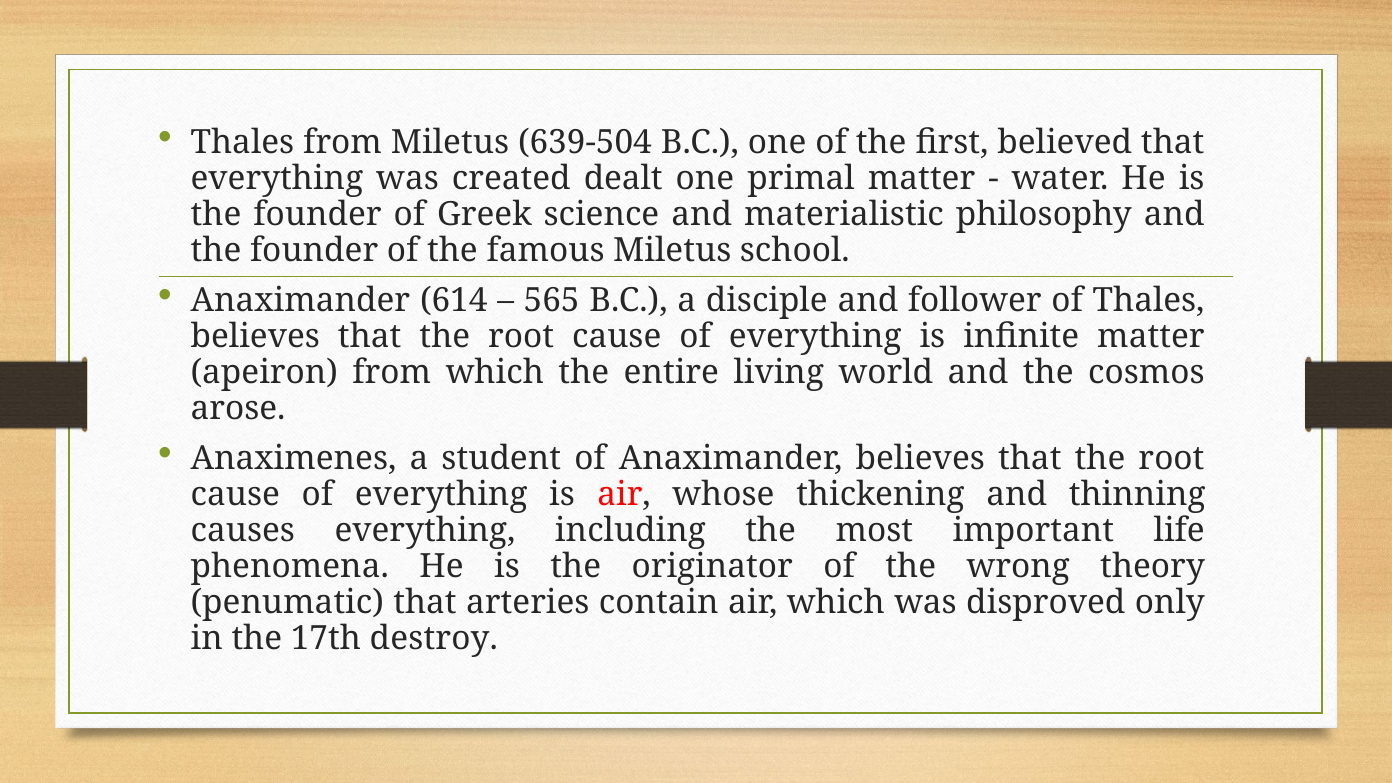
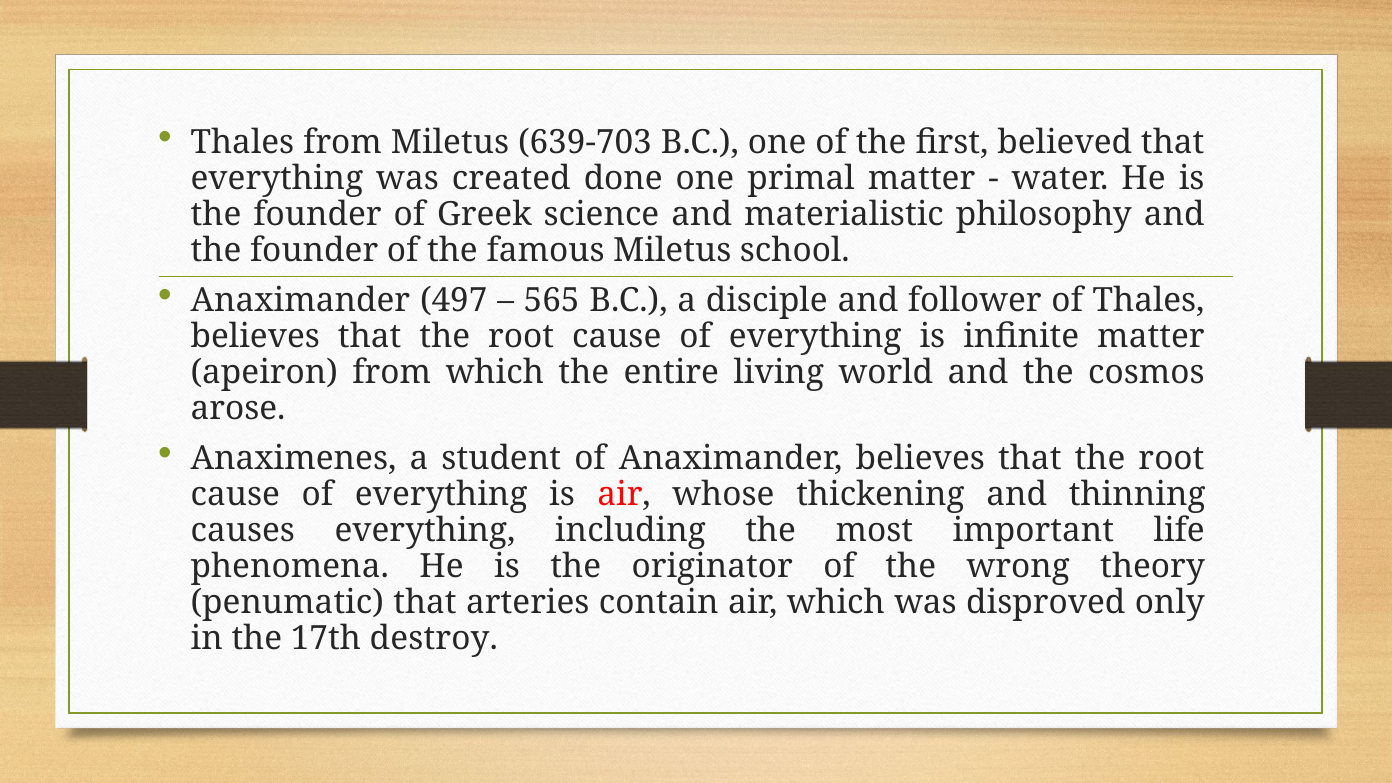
639-504: 639-504 -> 639-703
dealt: dealt -> done
614: 614 -> 497
